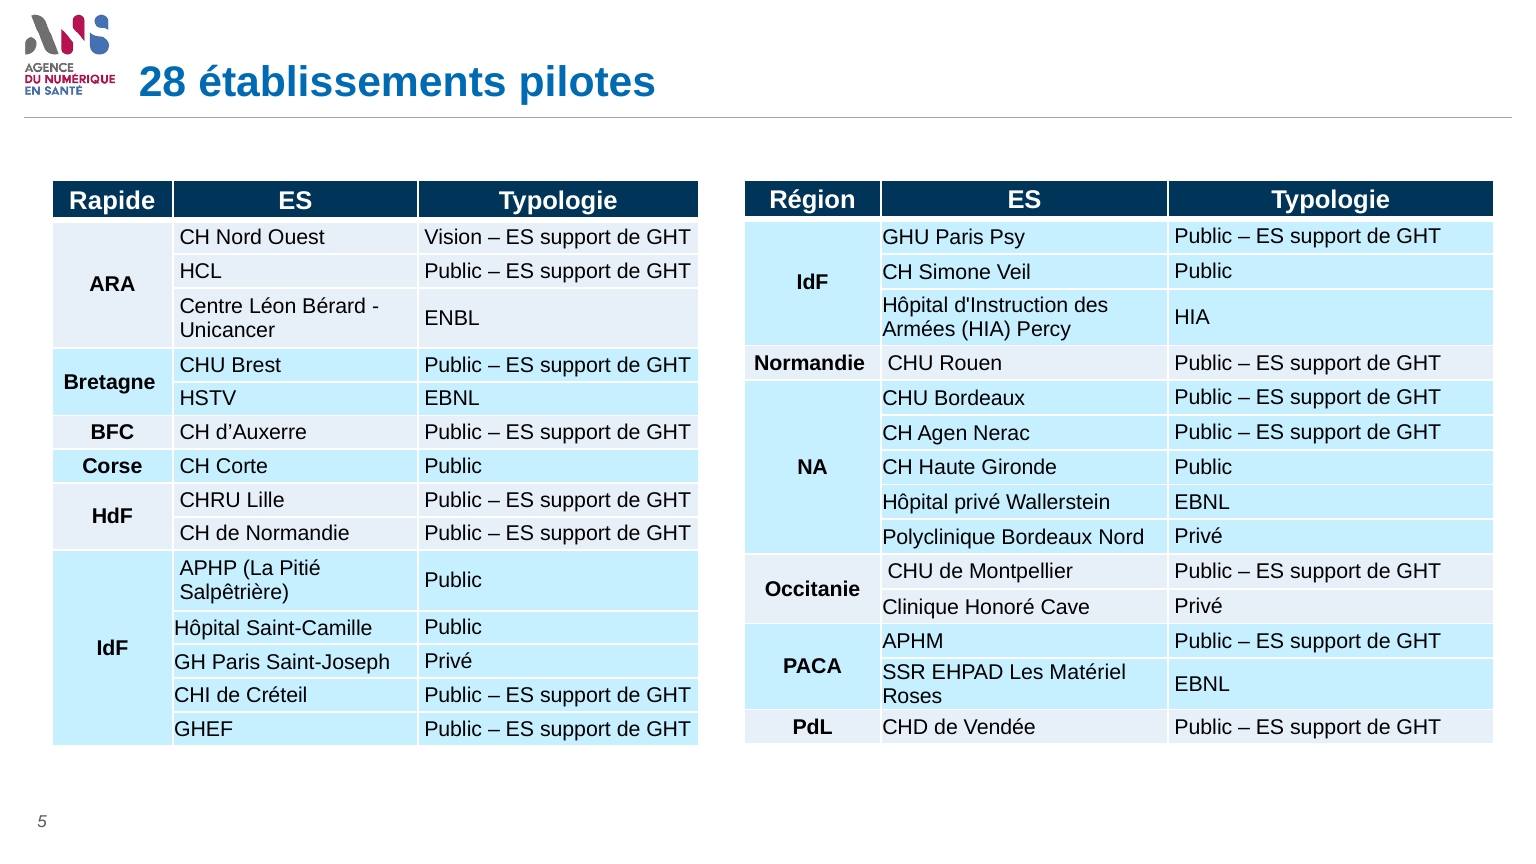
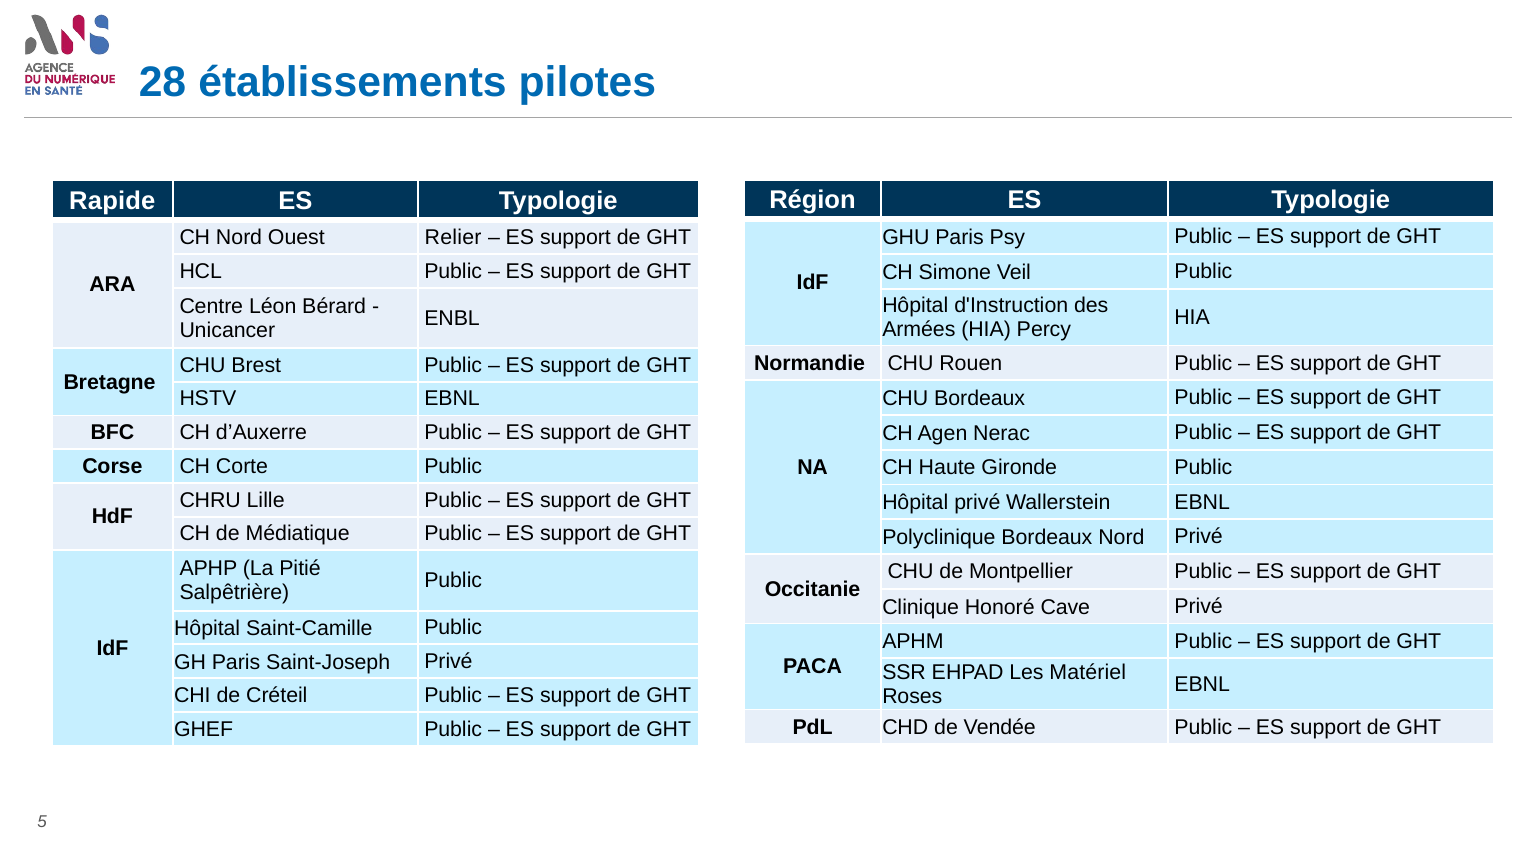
Vision: Vision -> Relier
de Normandie: Normandie -> Médiatique
